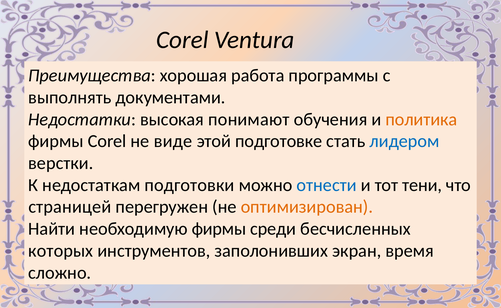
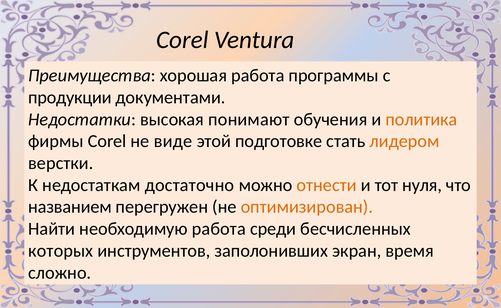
выполнять: выполнять -> продукции
лидером colour: blue -> orange
подготовки: подготовки -> достаточно
отнести colour: blue -> orange
тени: тени -> нуля
страницей: страницей -> названием
необходимую фирмы: фирмы -> работа
